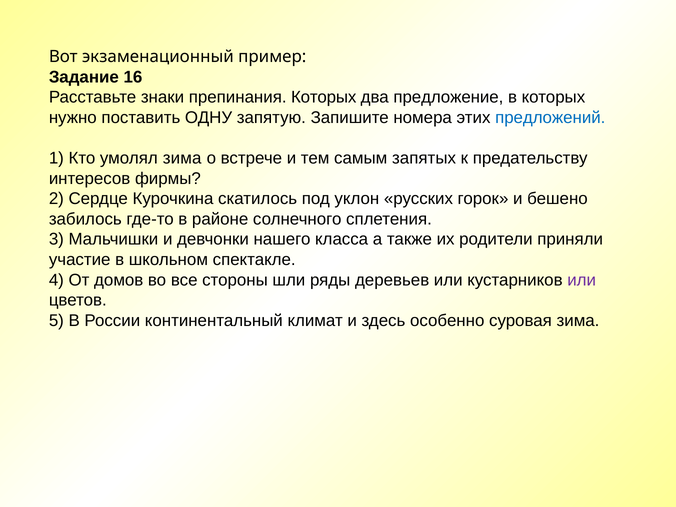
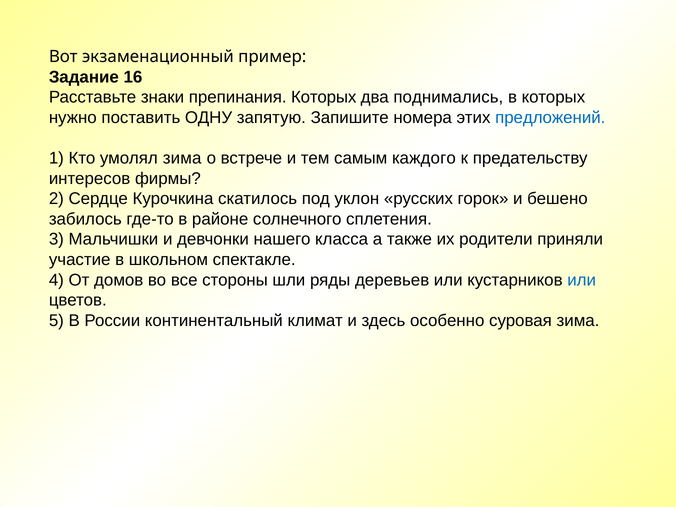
предложение: предложение -> поднимались
запятых: запятых -> каждого
или at (582, 280) colour: purple -> blue
